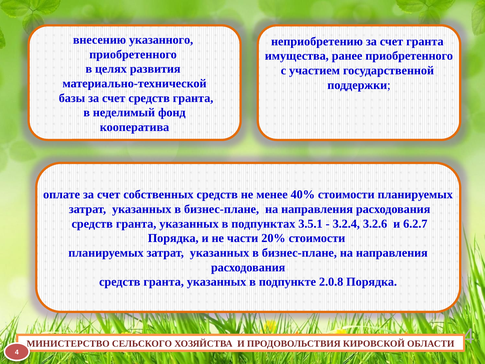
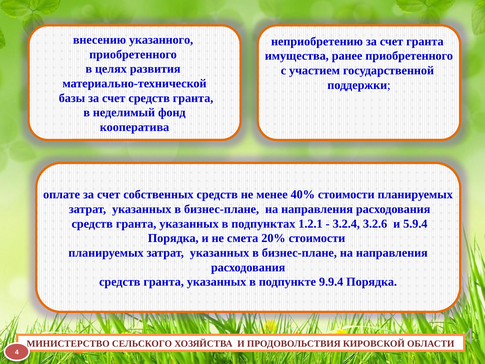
3.5.1: 3.5.1 -> 1.2.1
6.2.7: 6.2.7 -> 5.9.4
части: части -> смета
2.0.8: 2.0.8 -> 9.9.4
